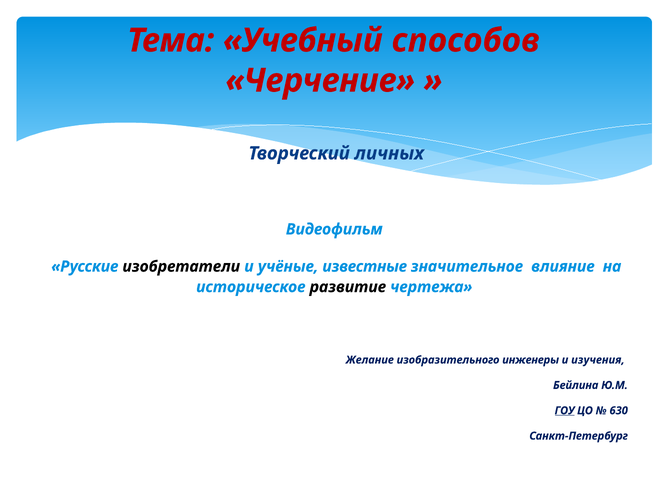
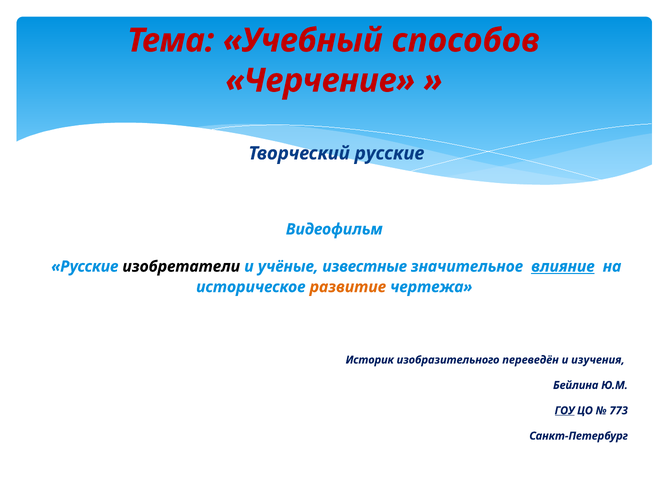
Творческий личных: личных -> русские
влияние underline: none -> present
развитие colour: black -> orange
Желание: Желание -> Историк
инженеры: инженеры -> переведён
630: 630 -> 773
